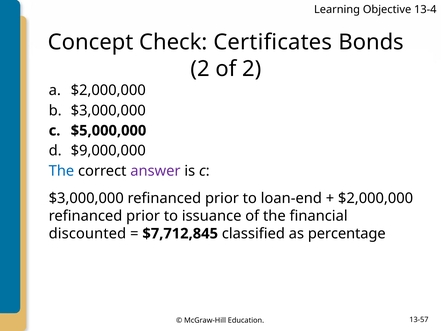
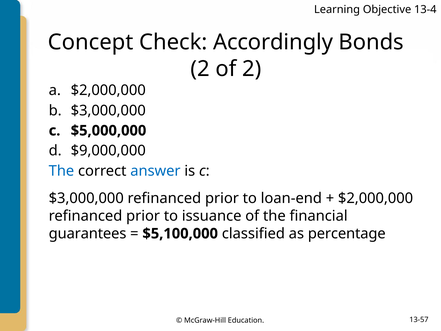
Certificates: Certificates -> Accordingly
answer colour: purple -> blue
discounted: discounted -> guarantees
$7,712,845: $7,712,845 -> $5,100,000
